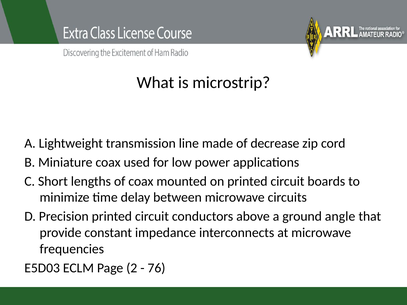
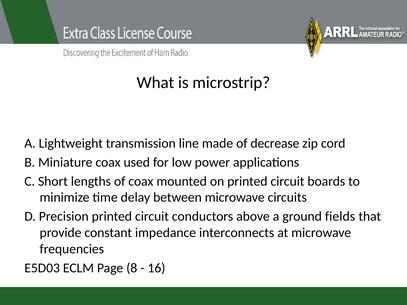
angle: angle -> fields
2: 2 -> 8
76: 76 -> 16
